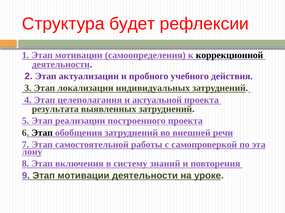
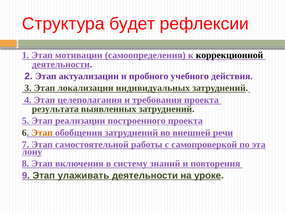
актуальной: актуальной -> требования
Этап at (42, 133) colour: black -> orange
9 Этап мотивации: мотивации -> улаживать
